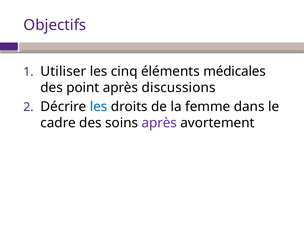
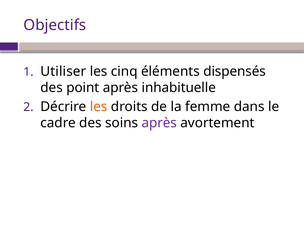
médicales: médicales -> dispensés
discussions: discussions -> inhabituelle
les at (99, 107) colour: blue -> orange
